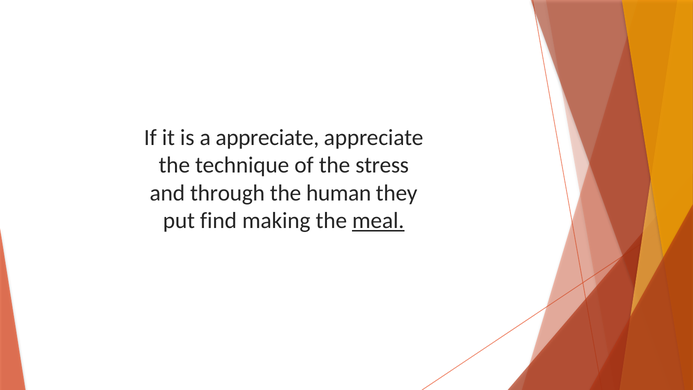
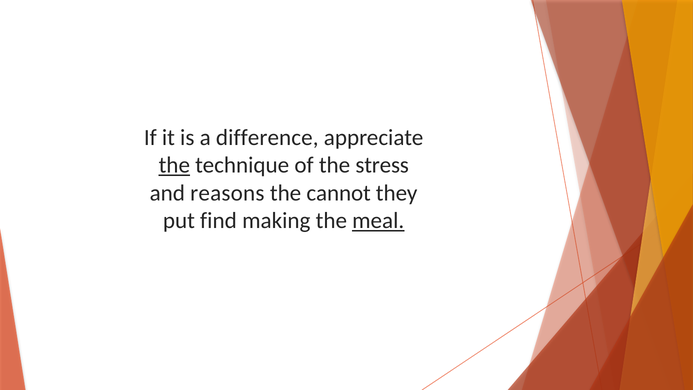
a appreciate: appreciate -> difference
the at (174, 165) underline: none -> present
through: through -> reasons
human: human -> cannot
